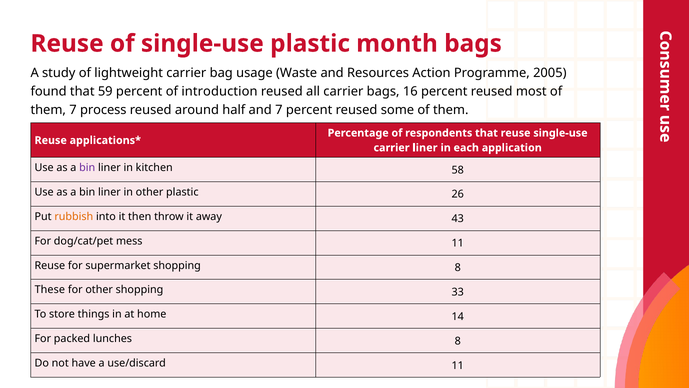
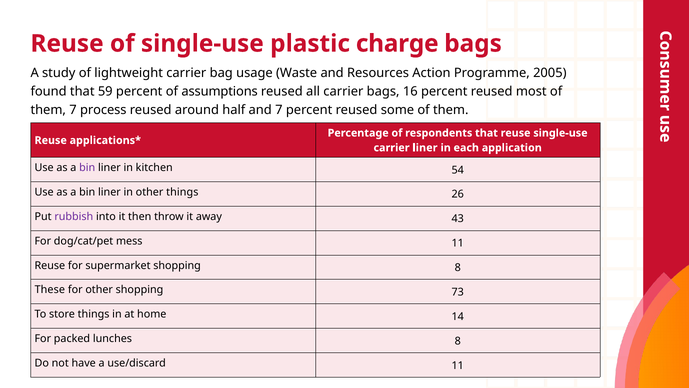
month: month -> charge
introduction: introduction -> assumptions
58: 58 -> 54
other plastic: plastic -> things
rubbish colour: orange -> purple
33: 33 -> 73
